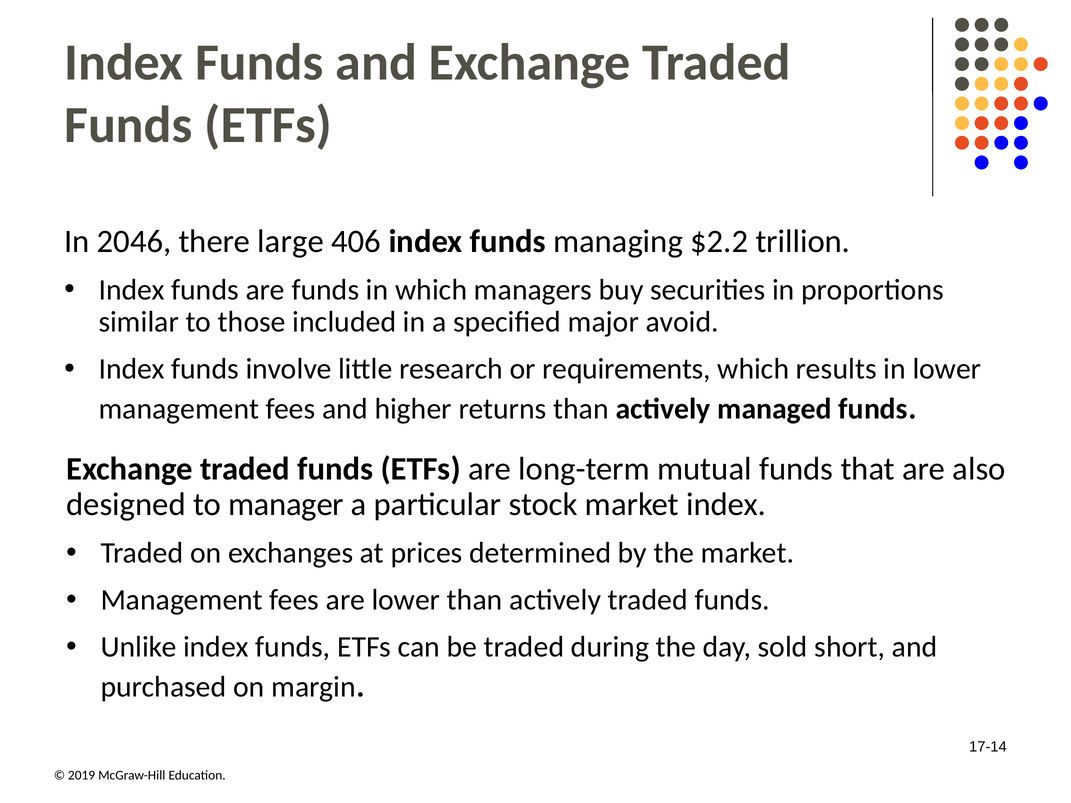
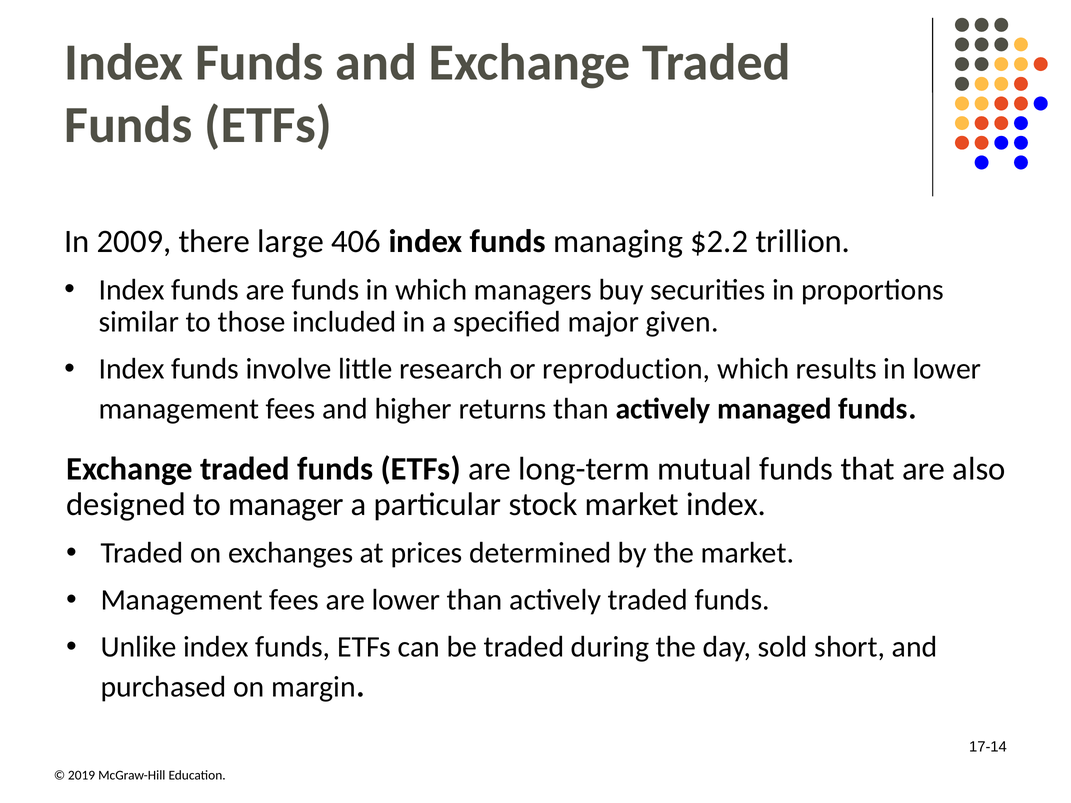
2046: 2046 -> 2009
avoid: avoid -> given
requirements: requirements -> reproduction
